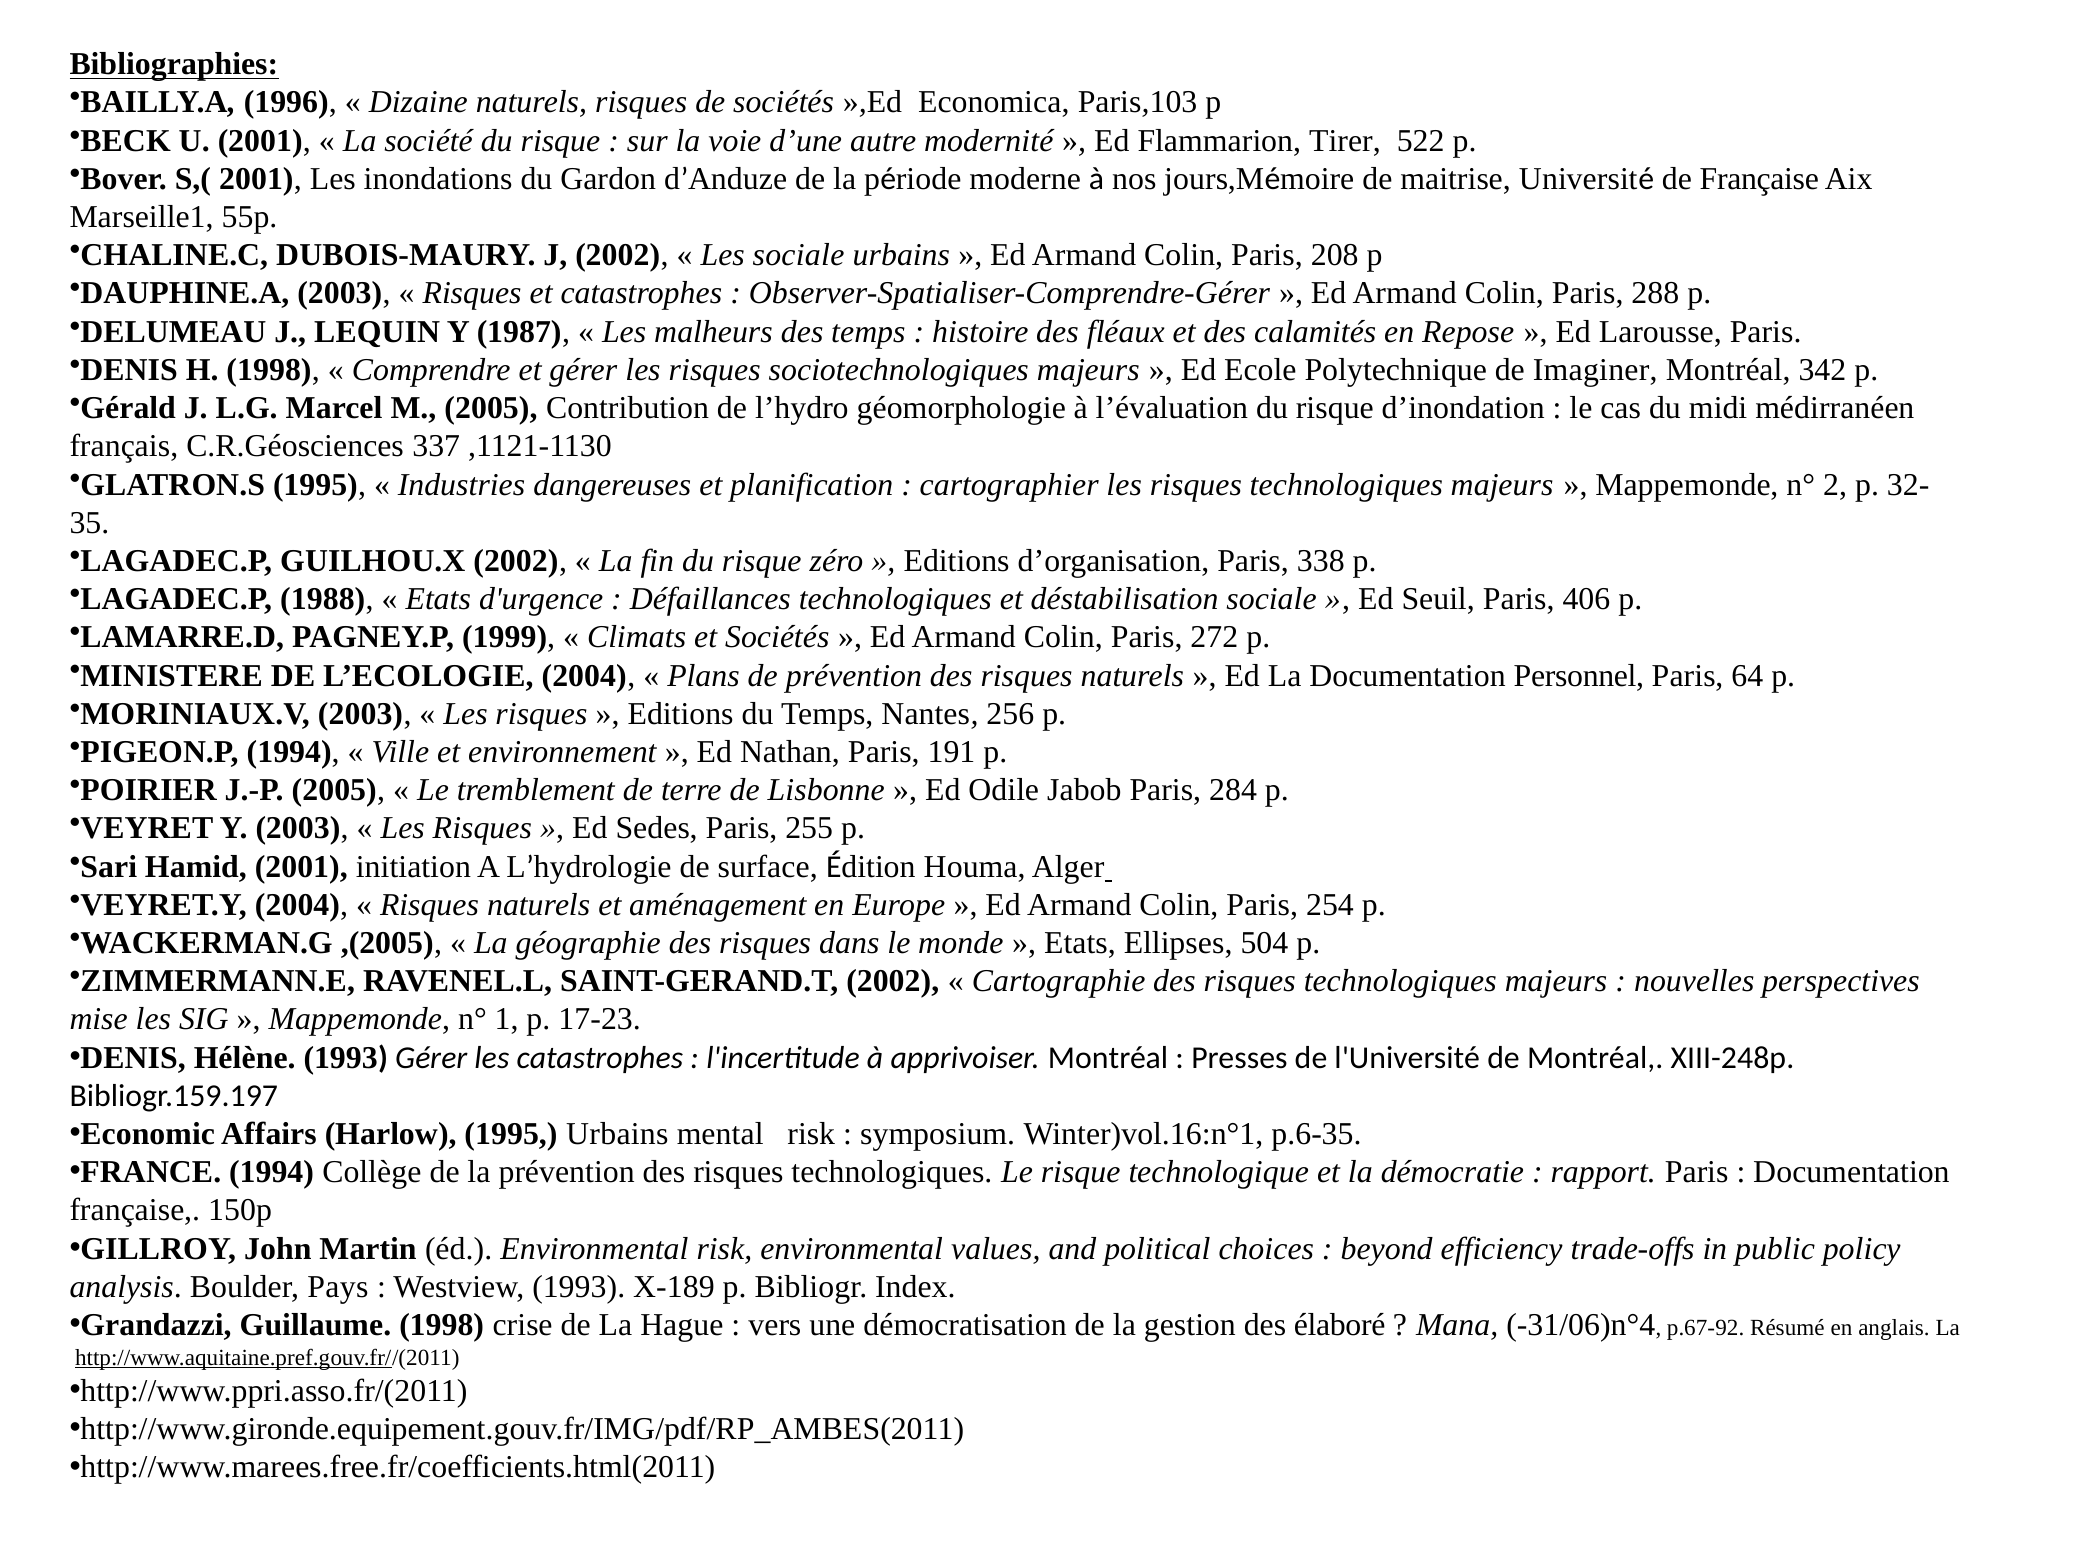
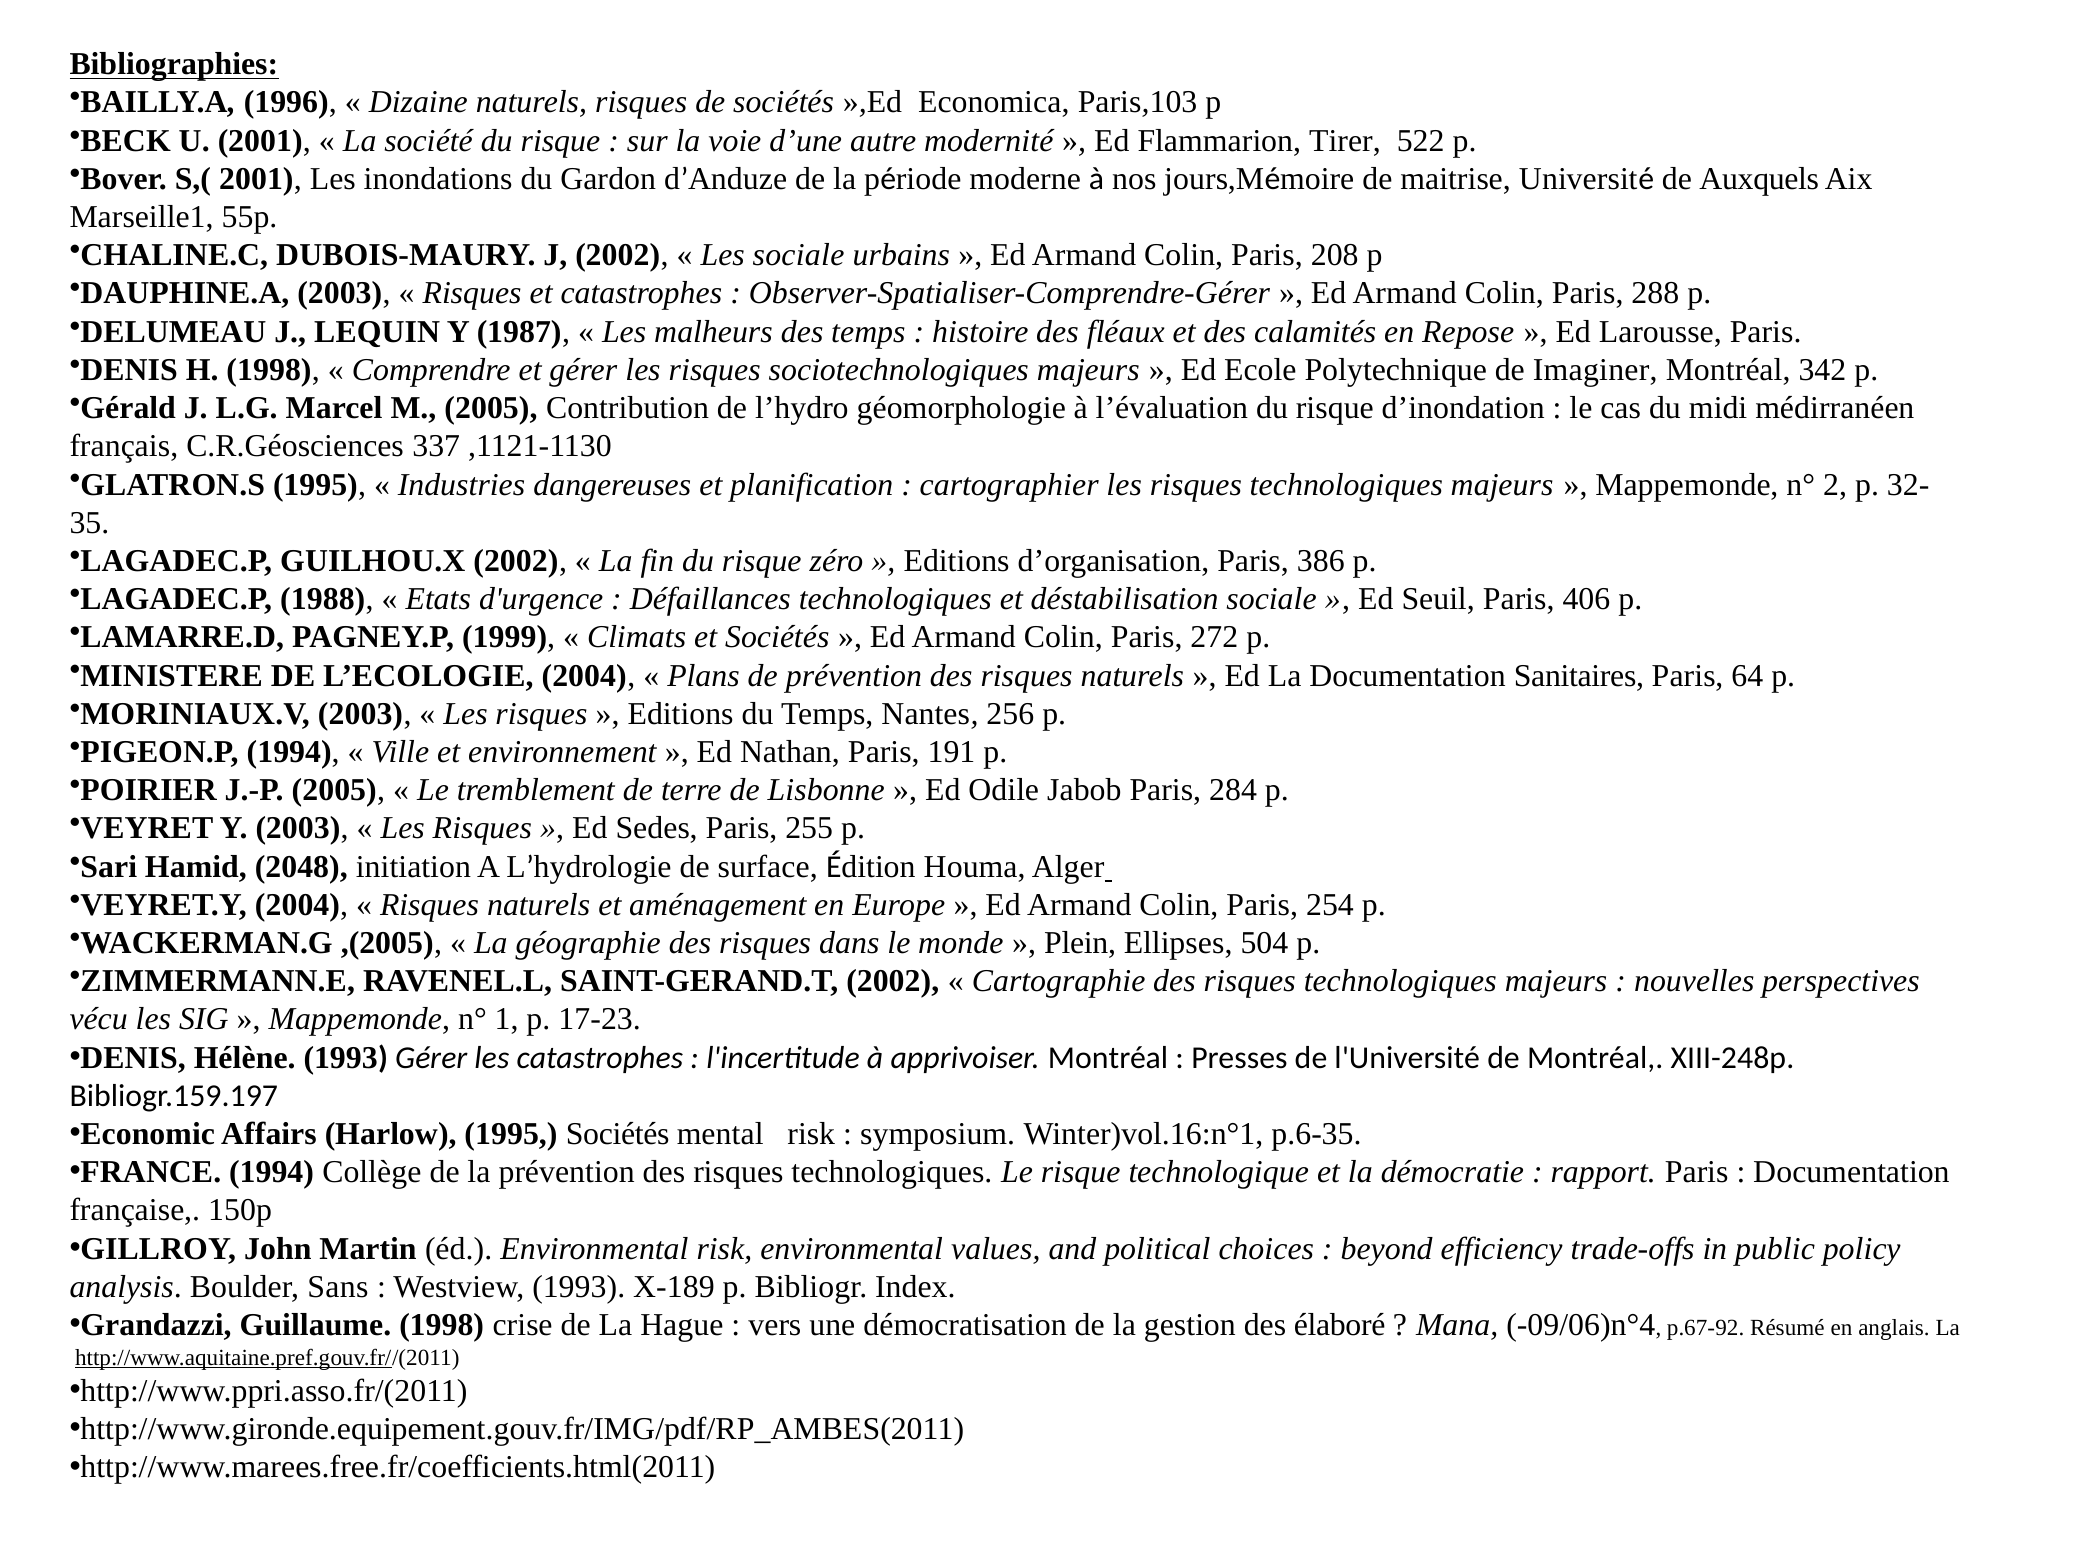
de Française: Française -> Auxquels
338: 338 -> 386
Personnel: Personnel -> Sanitaires
Hamid 2001: 2001 -> 2048
Etats at (1080, 943): Etats -> Plein
mise: mise -> vécu
1995 Urbains: Urbains -> Sociétés
Pays: Pays -> Sans
-31/06)n°4: -31/06)n°4 -> -09/06)n°4
